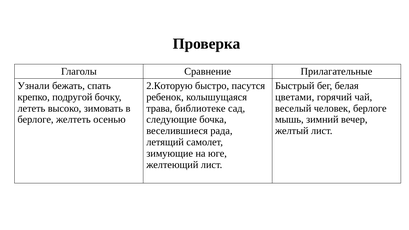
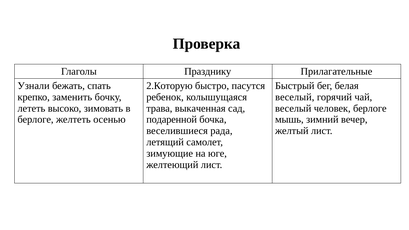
Сравнение: Сравнение -> Празднику
подругой: подругой -> заменить
цветами at (295, 97): цветами -> веселый
библиотеке: библиотеке -> выкаченная
следующие: следующие -> подаренной
